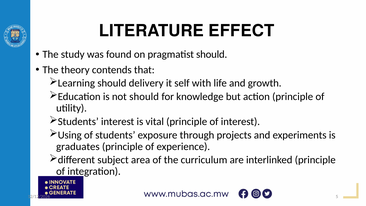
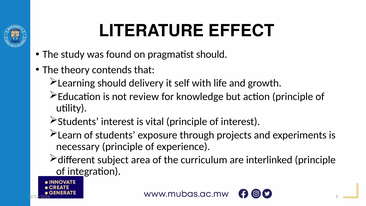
not should: should -> review
Using: Using -> Learn
graduates: graduates -> necessary
